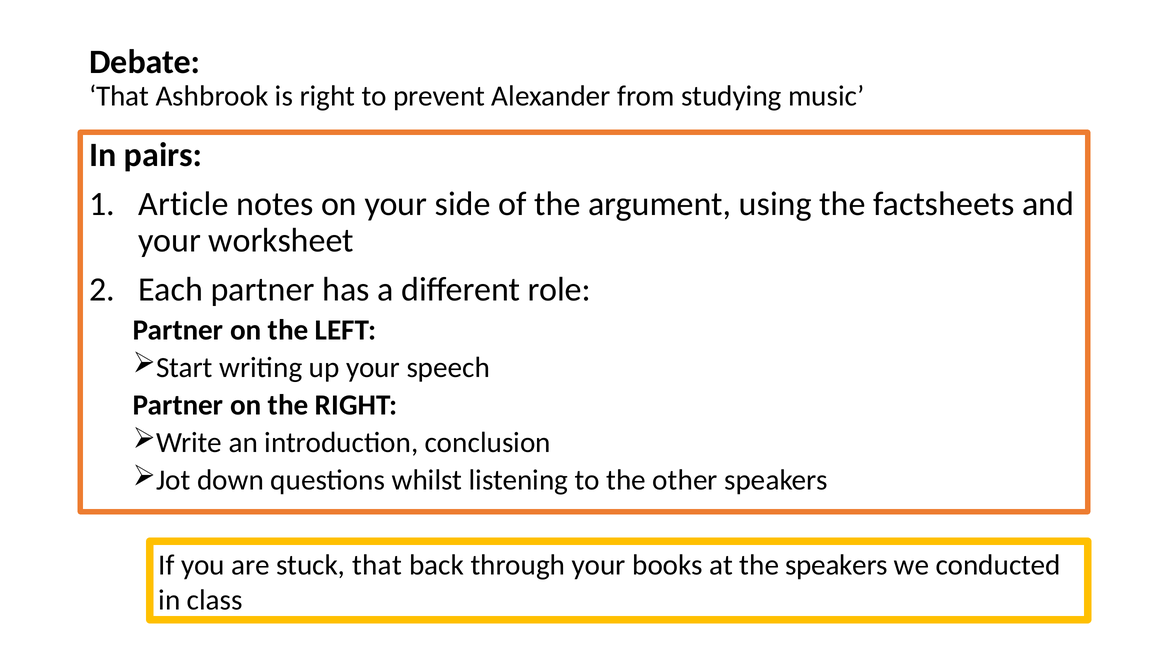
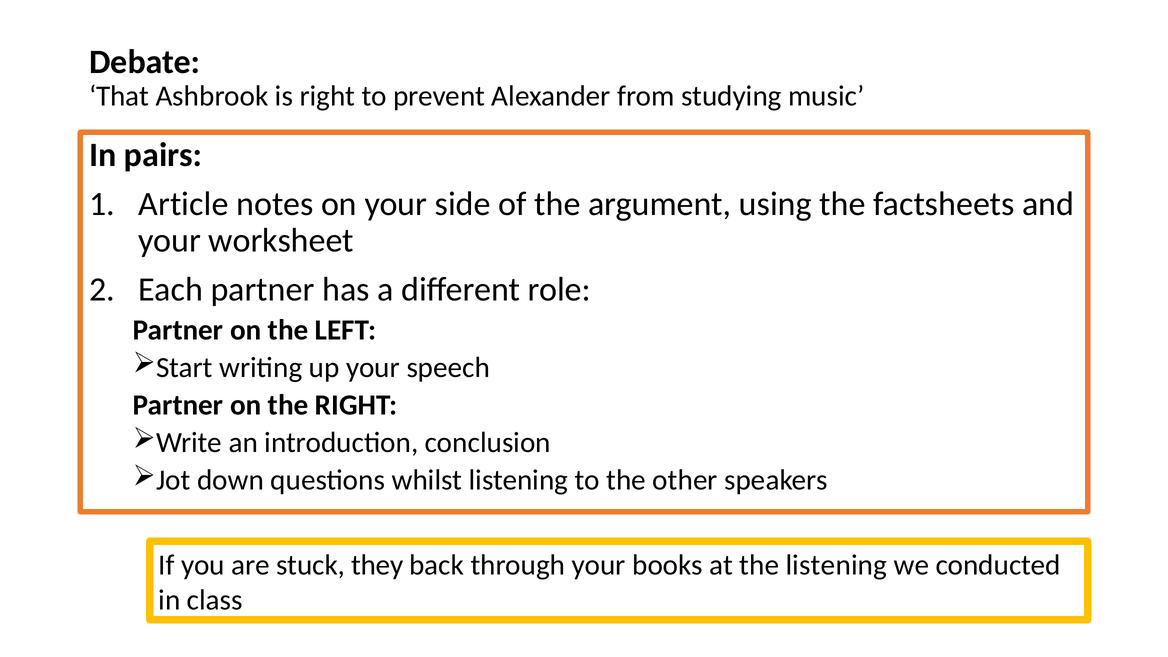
stuck that: that -> they
the speakers: speakers -> listening
